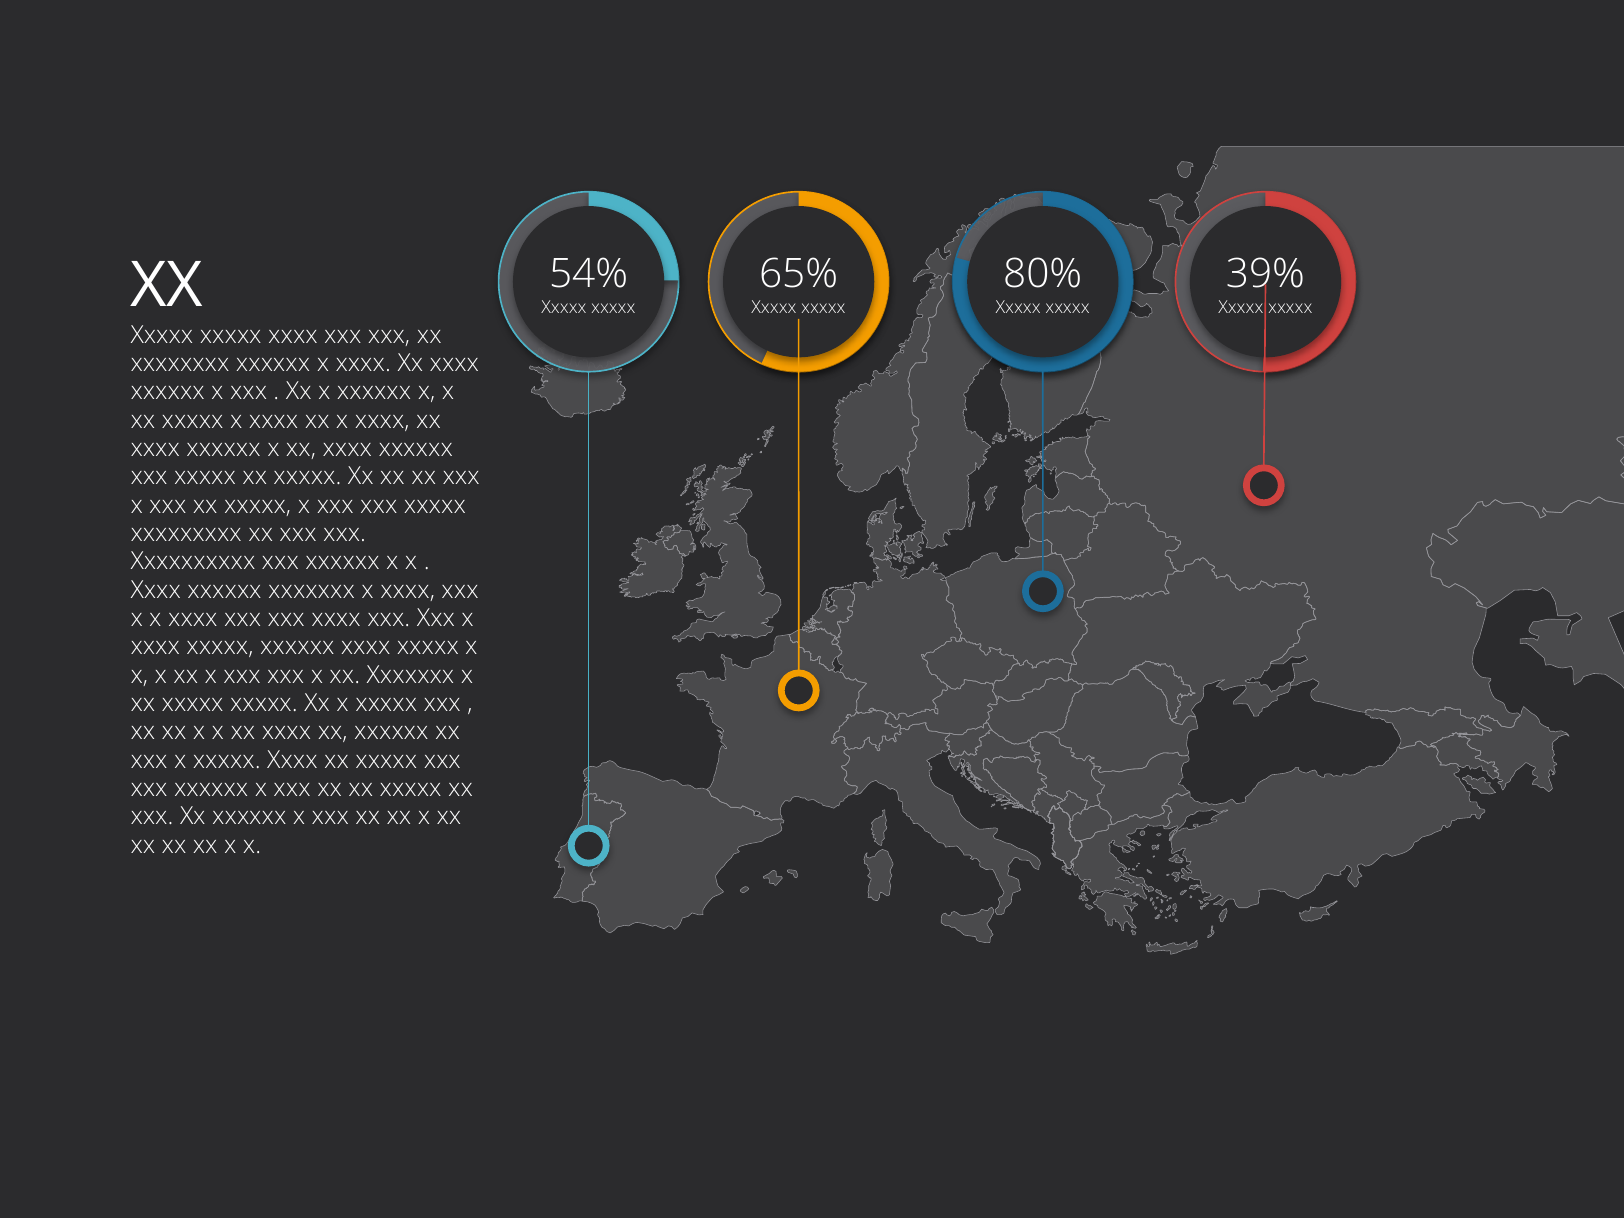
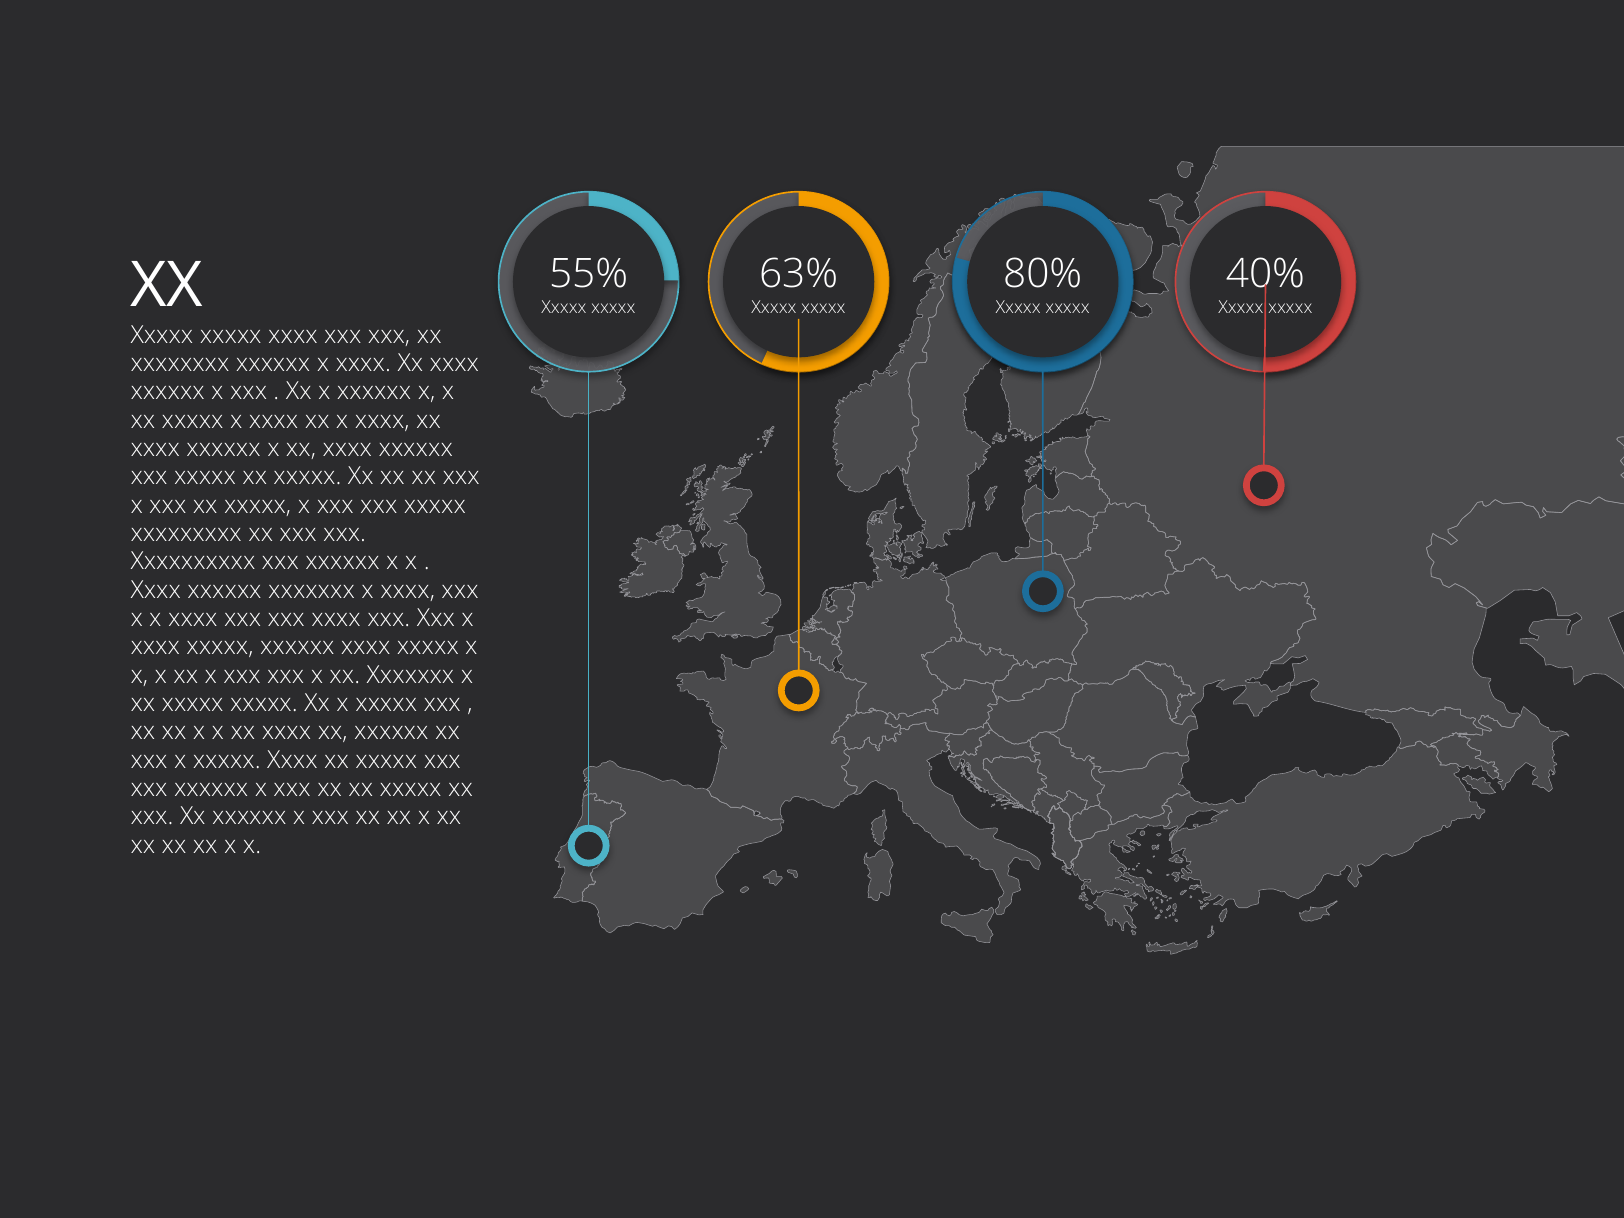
54%: 54% -> 55%
65%: 65% -> 63%
39%: 39% -> 40%
